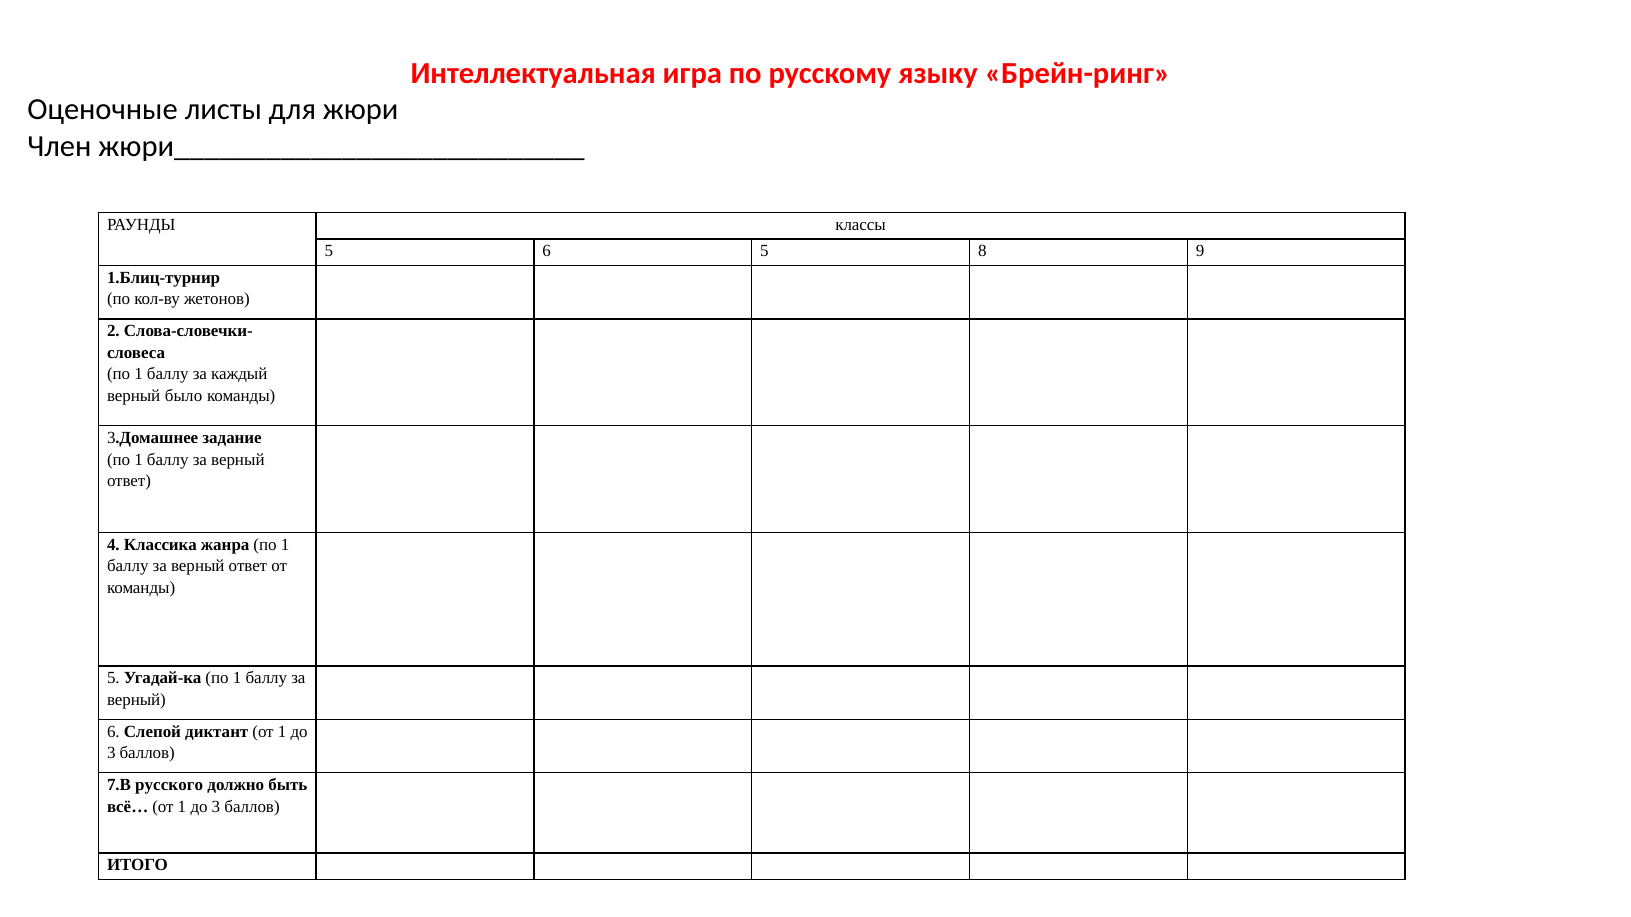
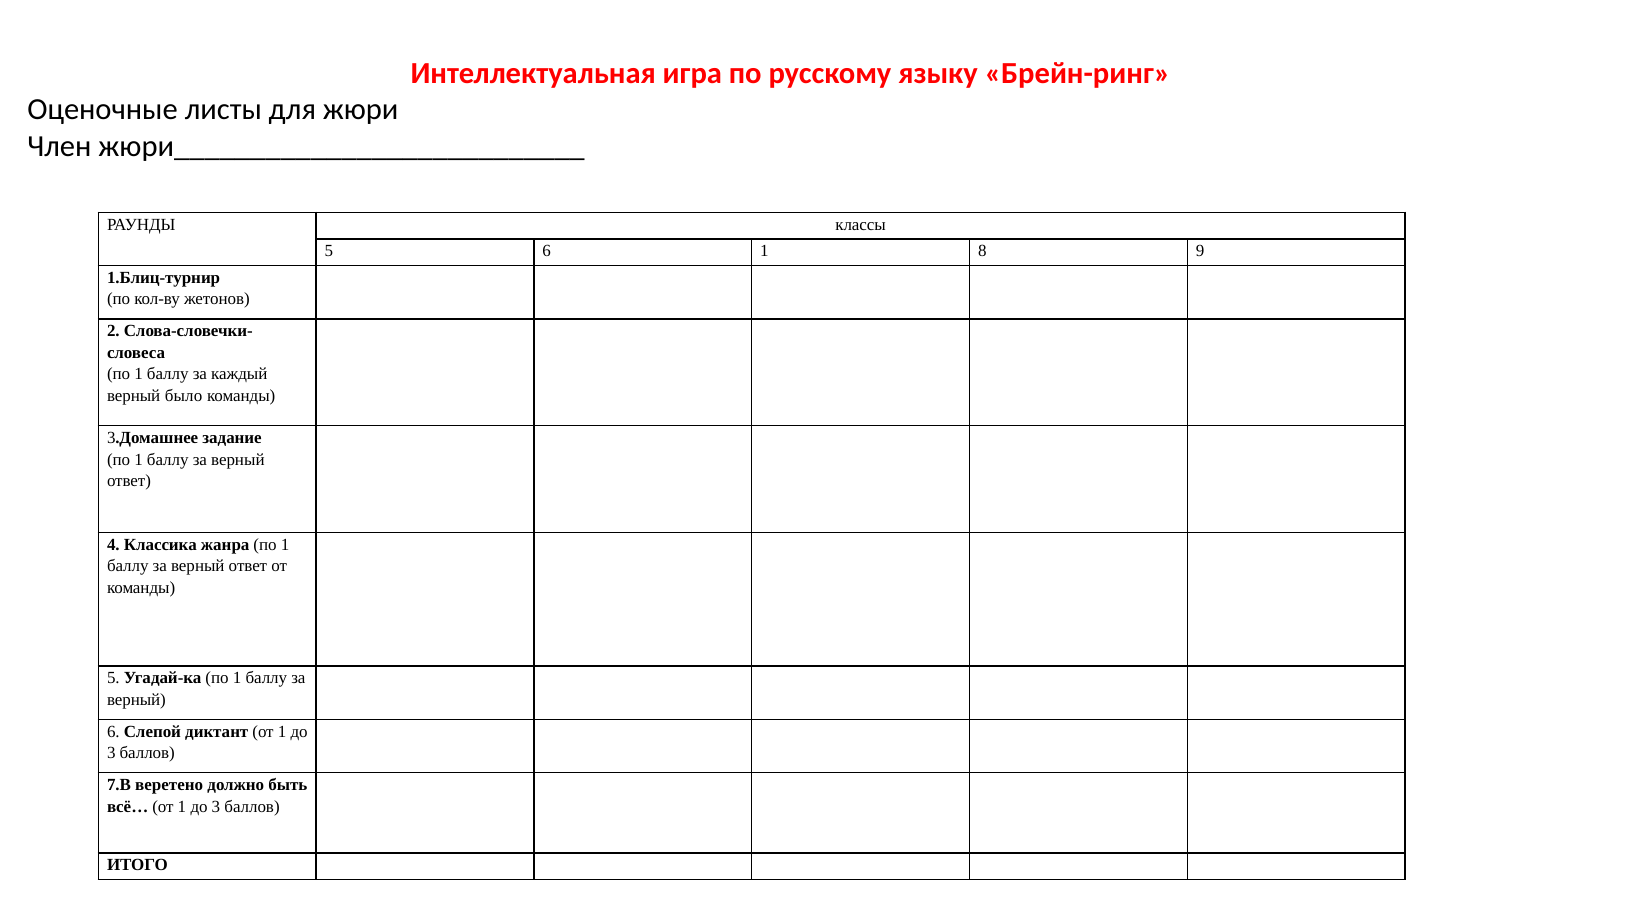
6 5: 5 -> 1
русского: русского -> веретено
